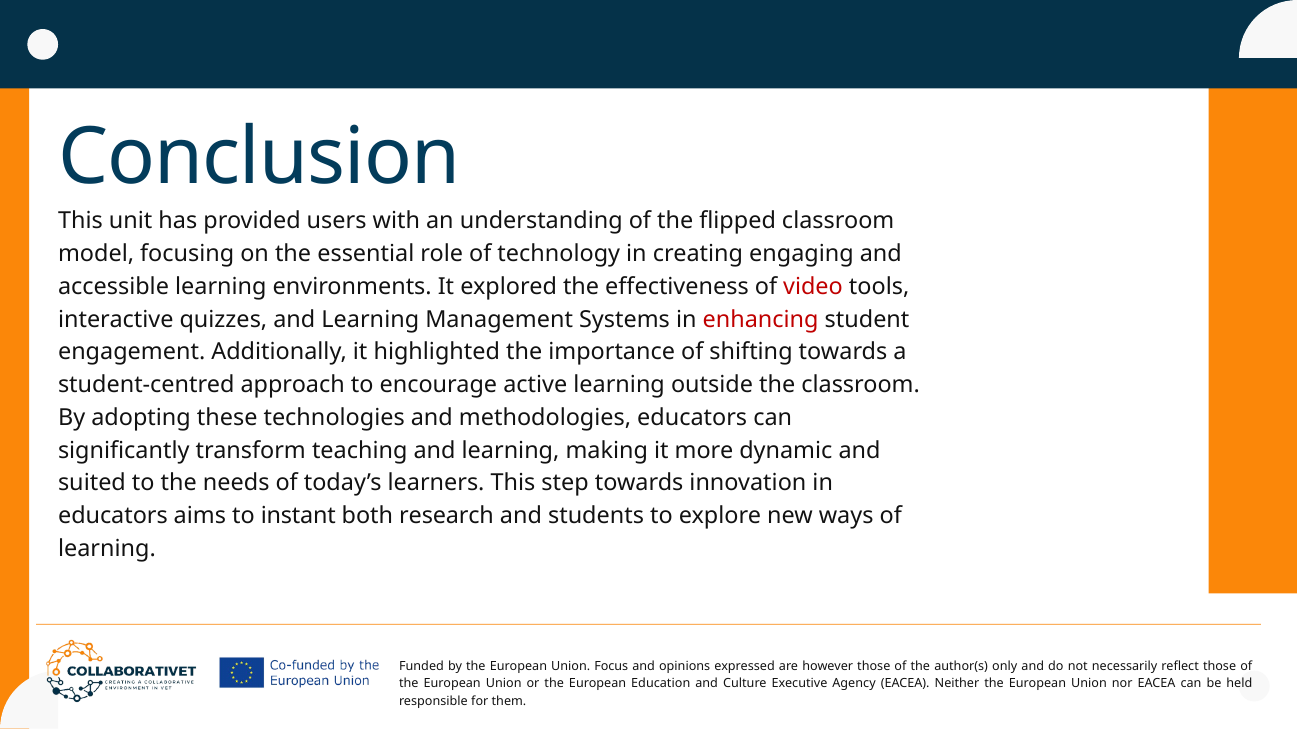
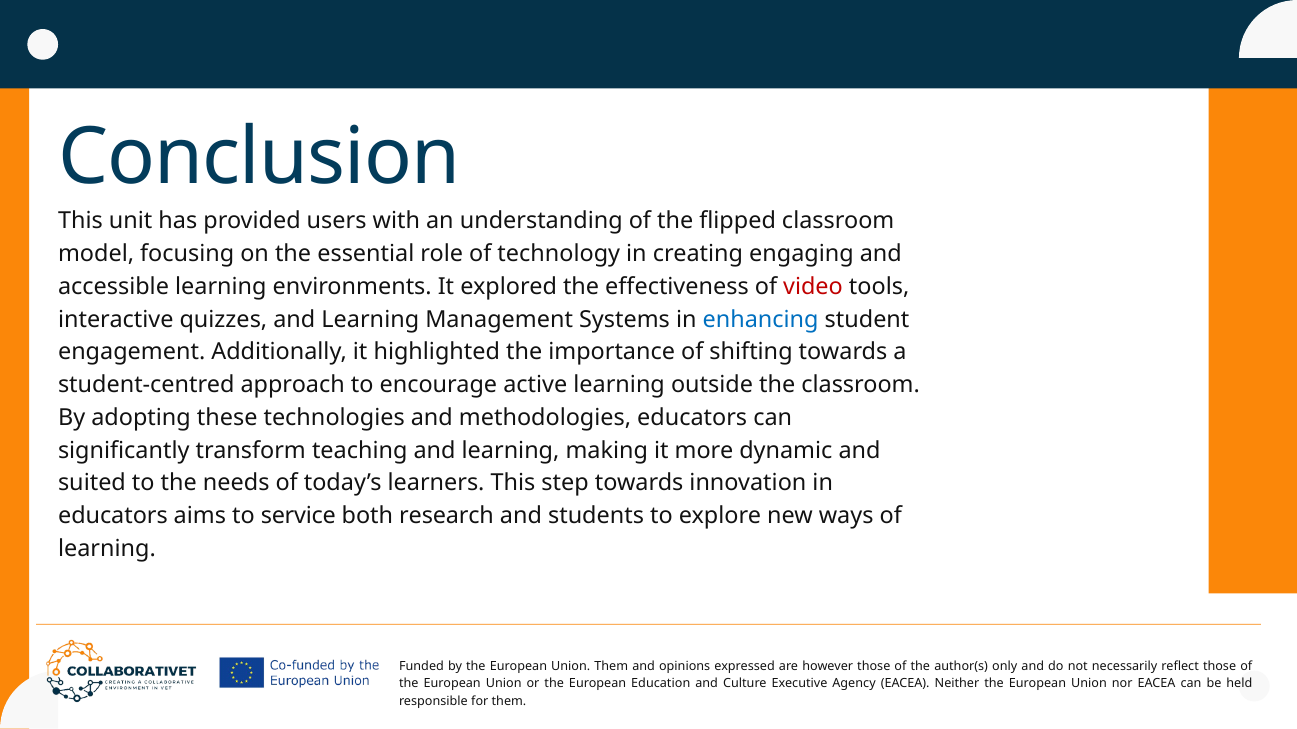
enhancing colour: red -> blue
instant: instant -> service
Union Focus: Focus -> Them
